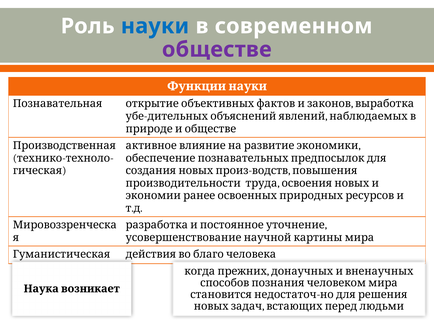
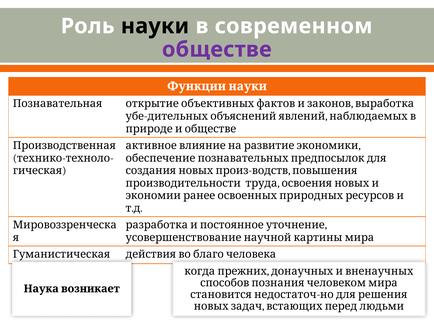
науки colour: blue -> black
